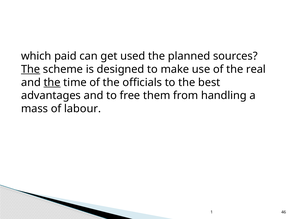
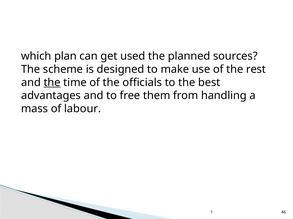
paid: paid -> plan
The at (31, 69) underline: present -> none
real: real -> rest
